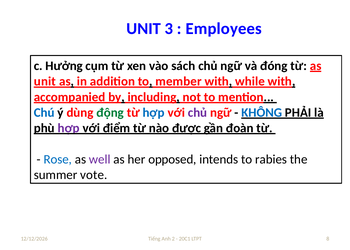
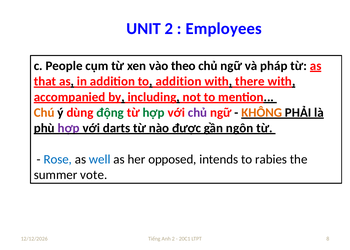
UNIT 3: 3 -> 2
Hưởng: Hưởng -> People
sách: sách -> theo
đóng: đóng -> pháp
unit at (45, 81): unit -> that
to member: member -> addition
while: while -> there
Chú colour: blue -> orange
hợp at (154, 113) colour: blue -> green
KHÔNG colour: blue -> orange
điểm: điểm -> darts
đoàn: đoàn -> ngôn
well colour: purple -> blue
